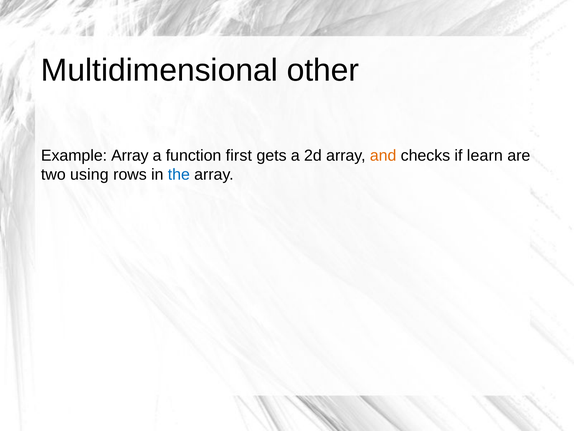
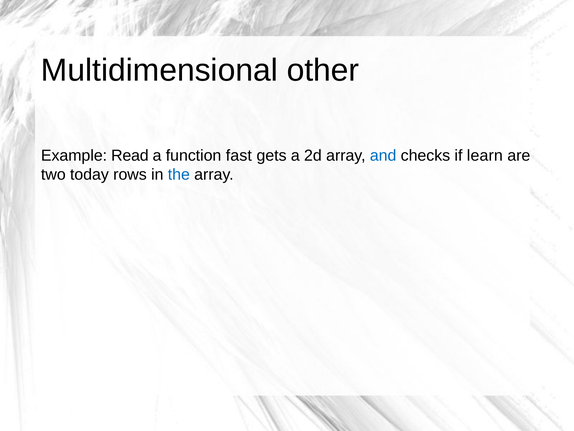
Example Array: Array -> Read
first: first -> fast
and colour: orange -> blue
using: using -> today
